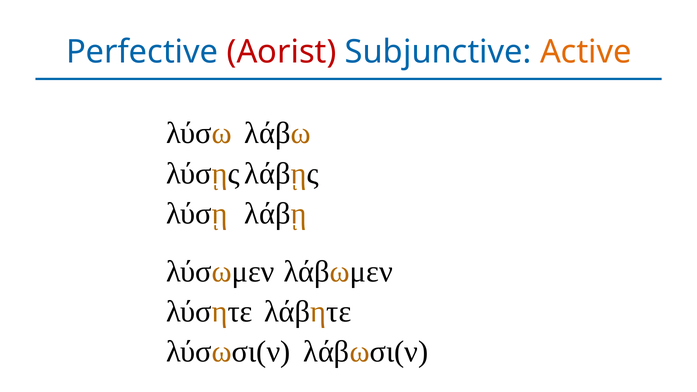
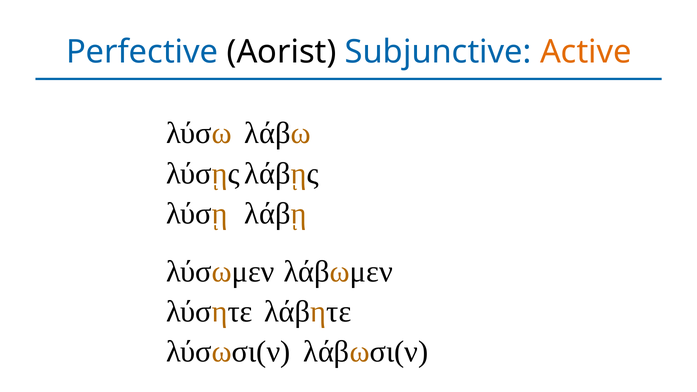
Aorist colour: red -> black
